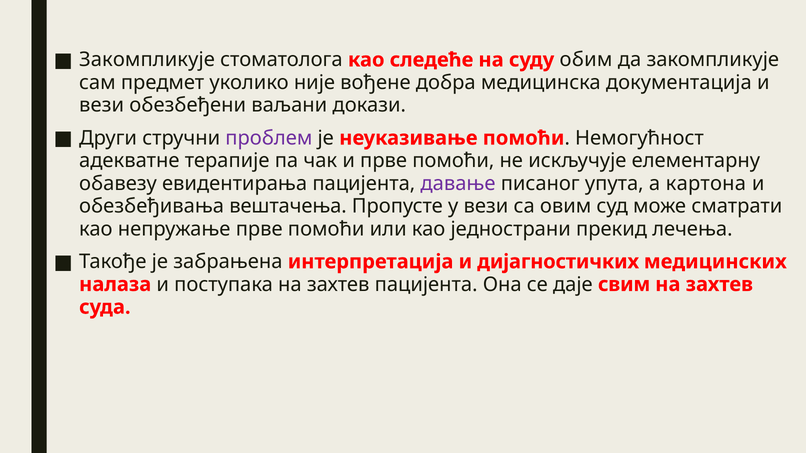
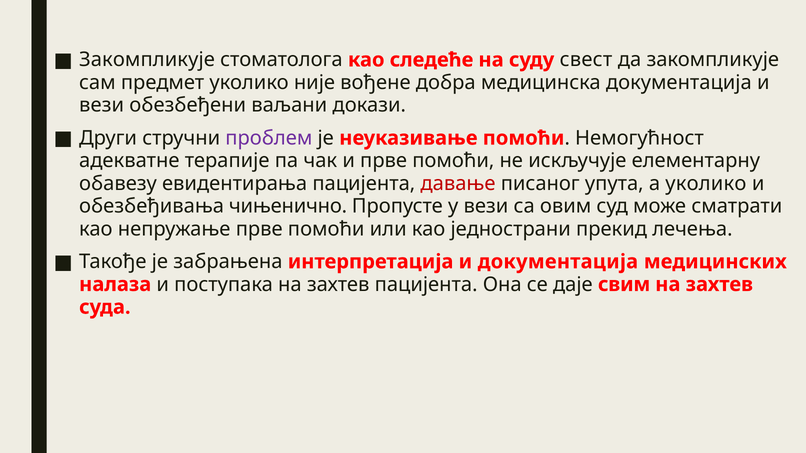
обим: обим -> свест
давање colour: purple -> red
а картона: картона -> уколико
вештачења: вештачења -> чињенично
и дијагностичких: дијагностичких -> документација
